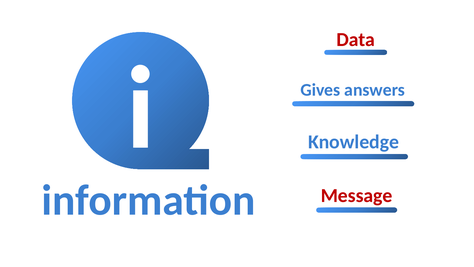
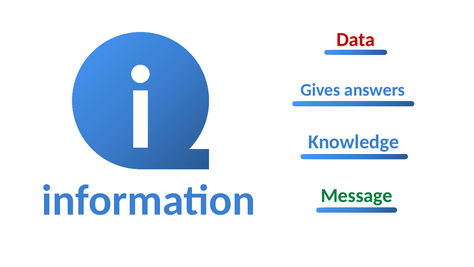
Message colour: red -> green
